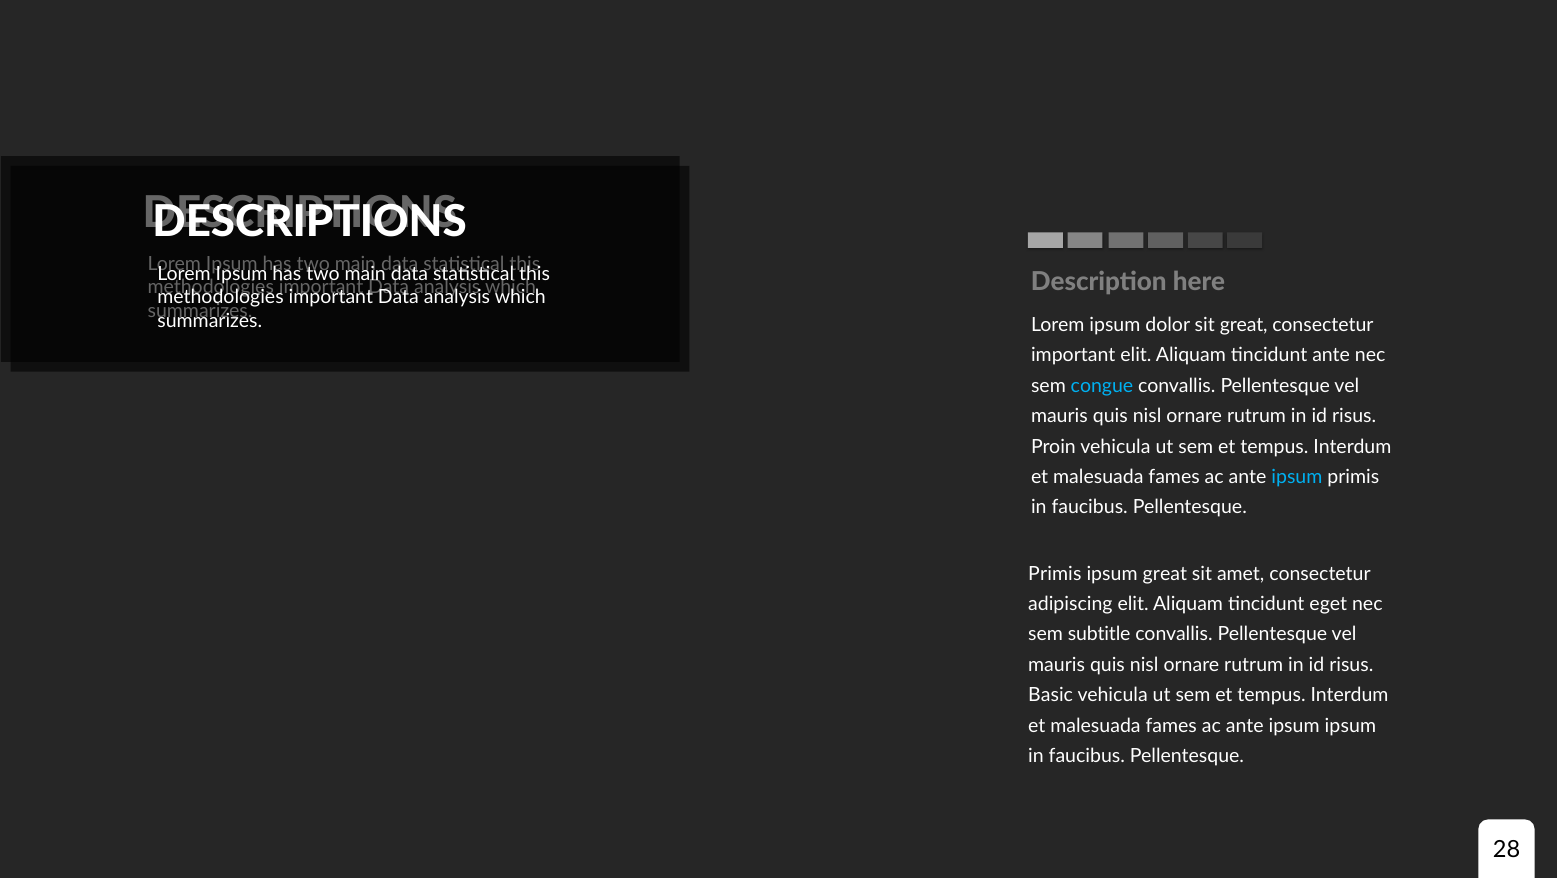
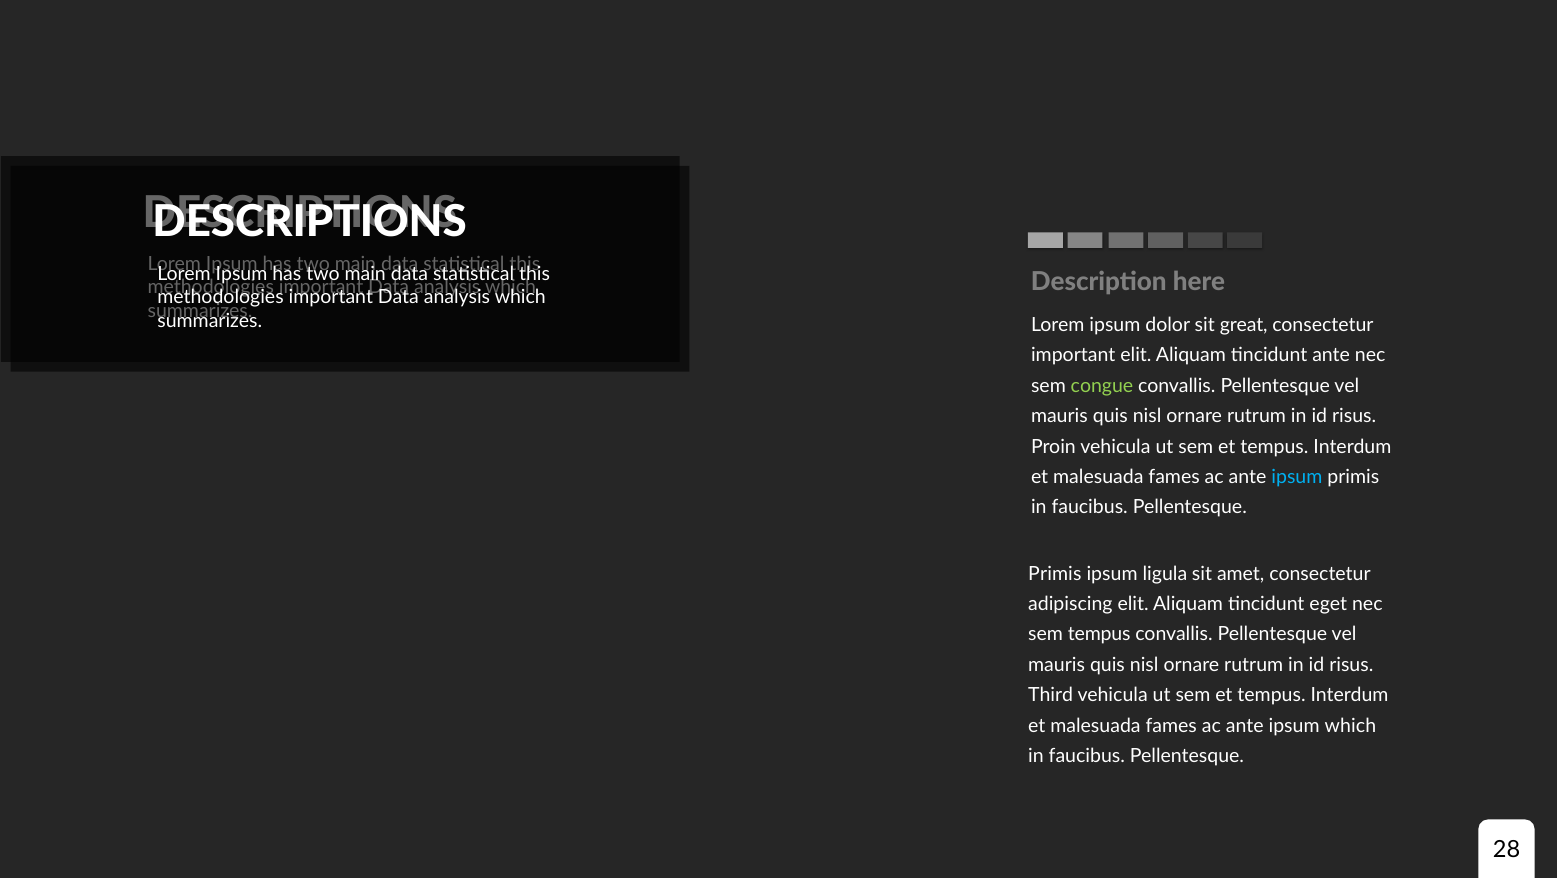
congue colour: light blue -> light green
ipsum great: great -> ligula
sem subtitle: subtitle -> tempus
Basic: Basic -> Third
ipsum ipsum: ipsum -> which
